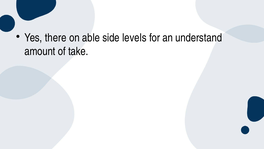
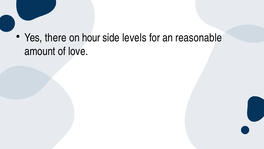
able: able -> hour
understand: understand -> reasonable
take: take -> love
